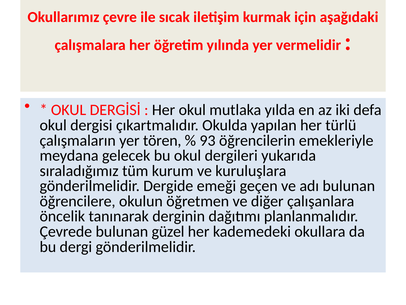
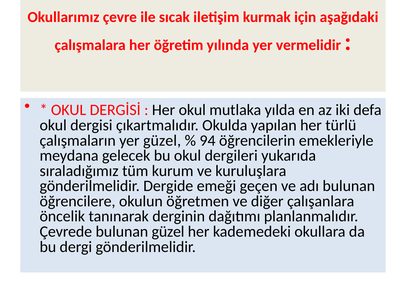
yer tören: tören -> güzel
93: 93 -> 94
